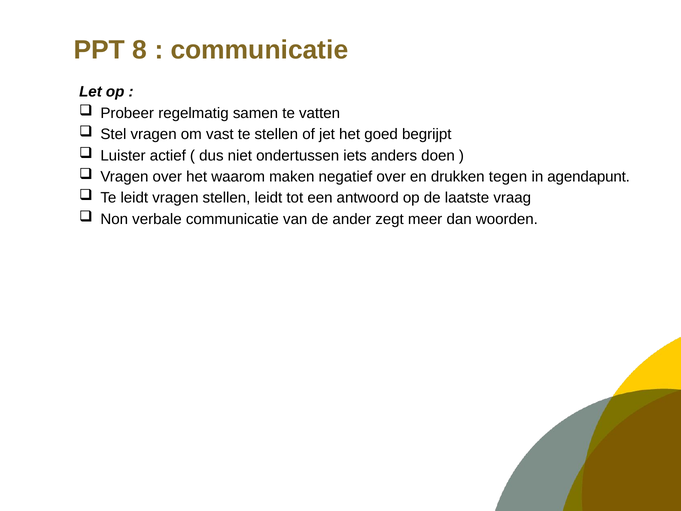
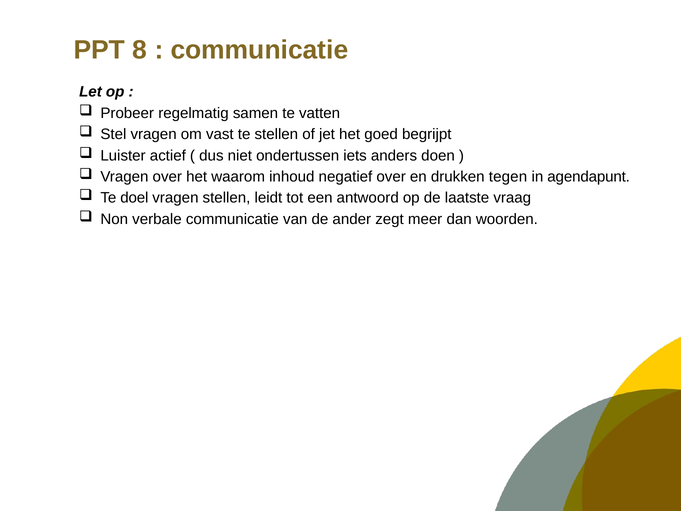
maken: maken -> inhoud
Te leidt: leidt -> doel
